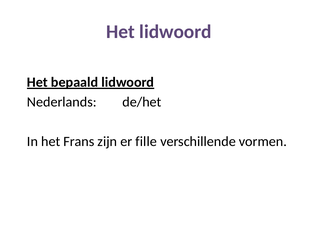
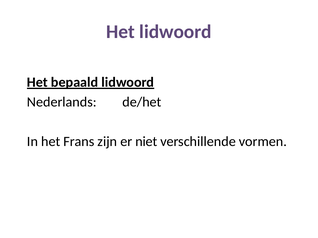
fille: fille -> niet
